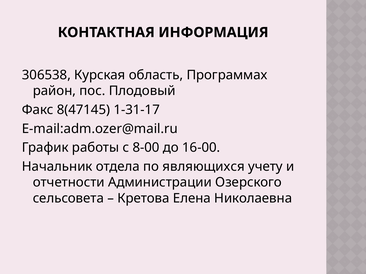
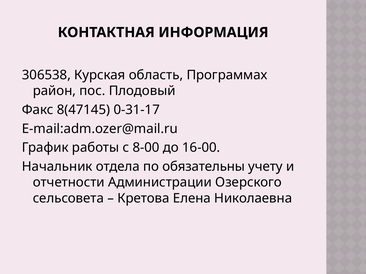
1-31-17: 1-31-17 -> 0-31-17
являющихся: являющихся -> обязательны
